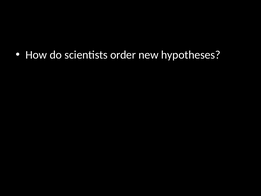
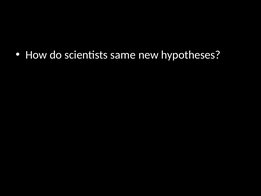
order: order -> same
